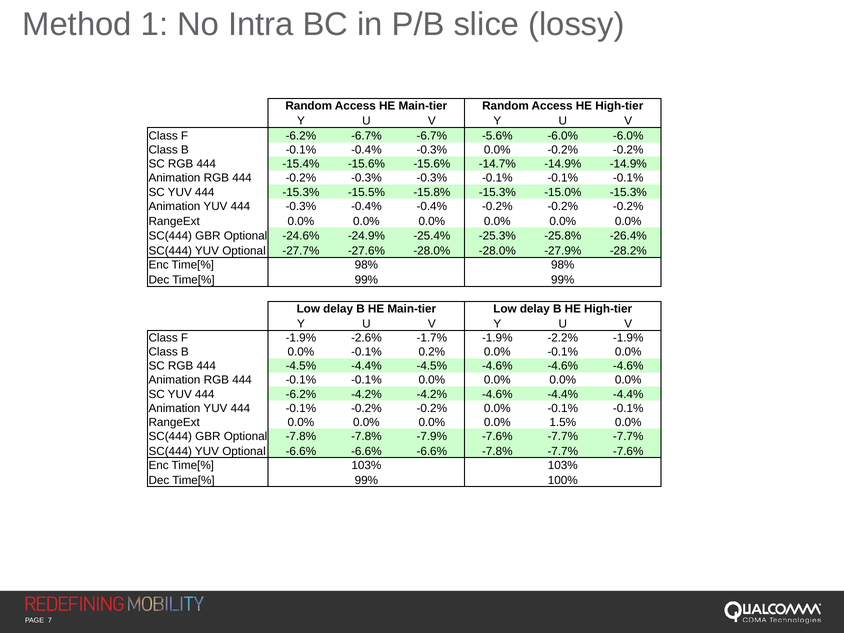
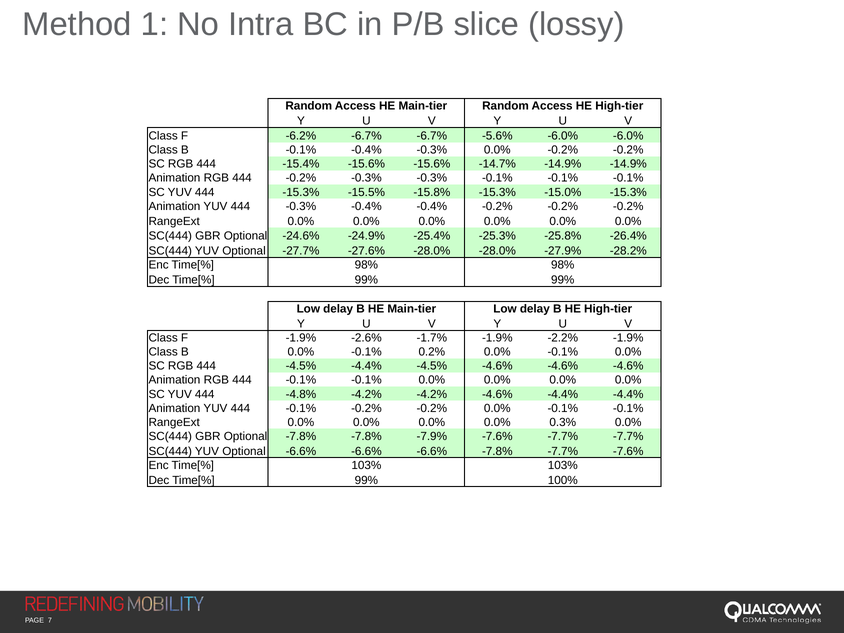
444 -6.2%: -6.2% -> -4.8%
1.5%: 1.5% -> 0.3%
